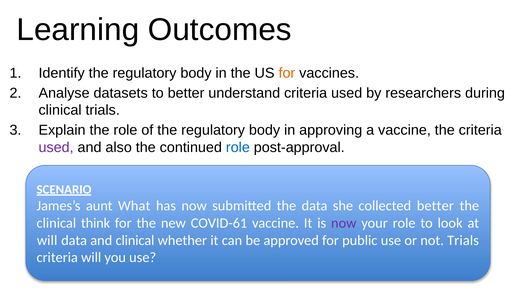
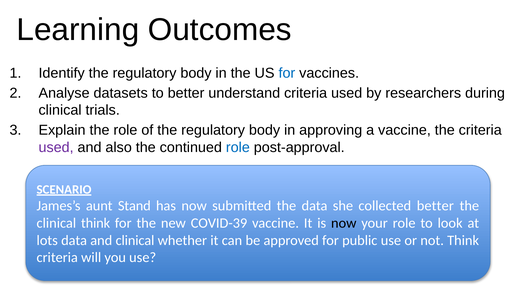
for at (287, 73) colour: orange -> blue
What: What -> Stand
COVID-61: COVID-61 -> COVID-39
now at (344, 223) colour: purple -> black
will at (47, 241): will -> lots
not Trials: Trials -> Think
